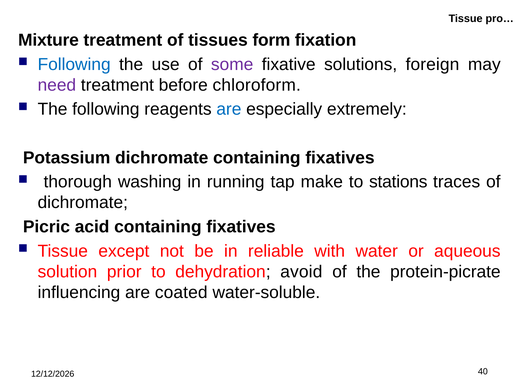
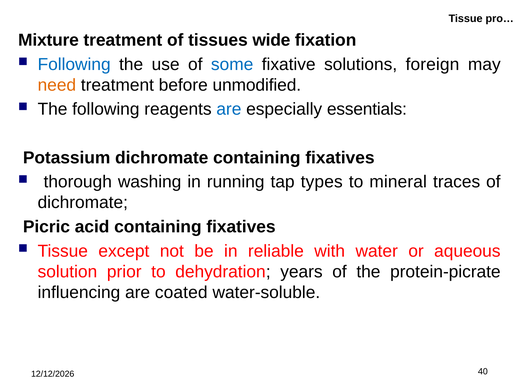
form: form -> wide
some colour: purple -> blue
need colour: purple -> orange
chloroform: chloroform -> unmodified
extremely: extremely -> essentials
make: make -> types
stations: stations -> mineral
avoid: avoid -> years
